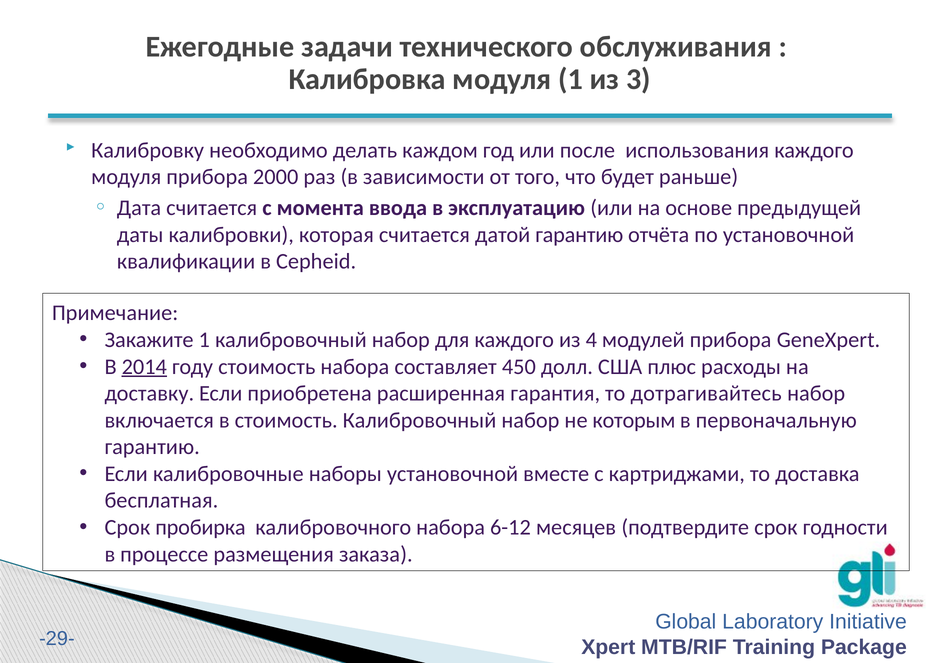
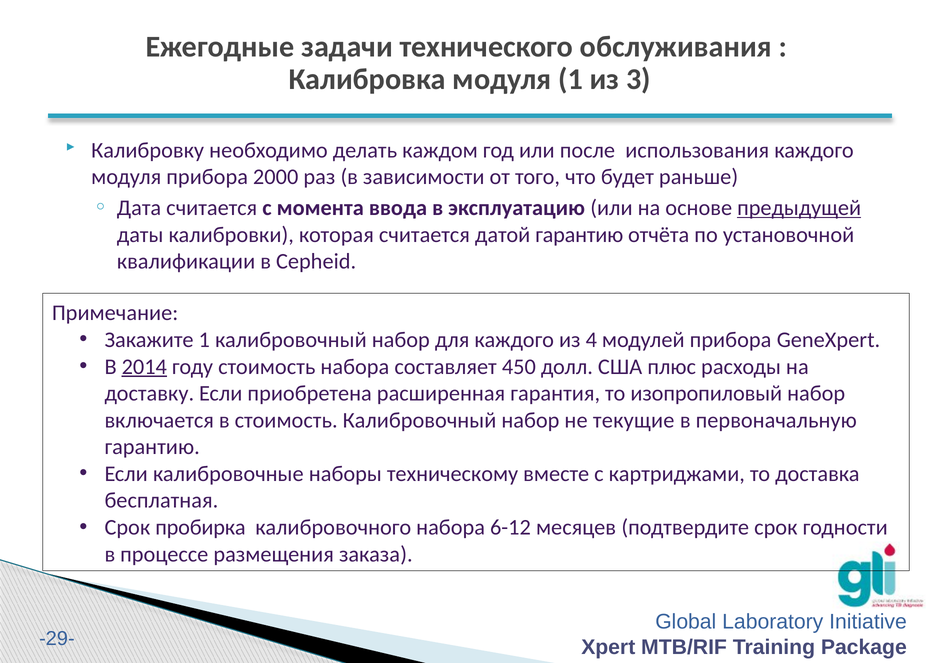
предыдущей underline: none -> present
дотрагивайтесь: дотрагивайтесь -> изопропиловый
которым: которым -> текущие
наборы установочной: установочной -> техническому
